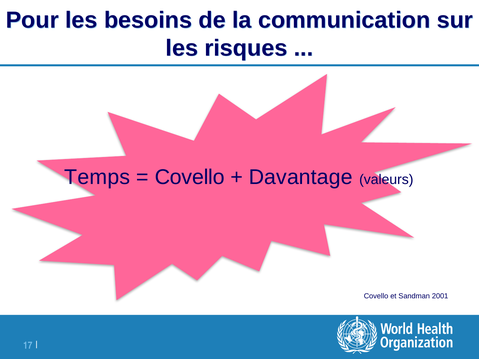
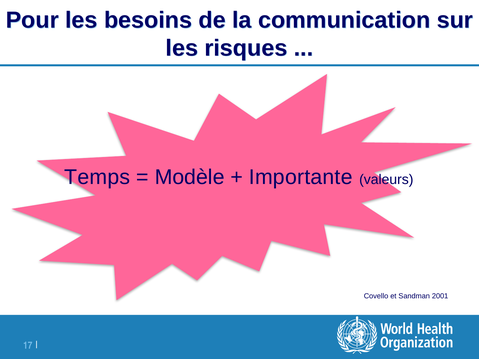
Covello at (190, 177): Covello -> Modèle
Davantage: Davantage -> Importante
